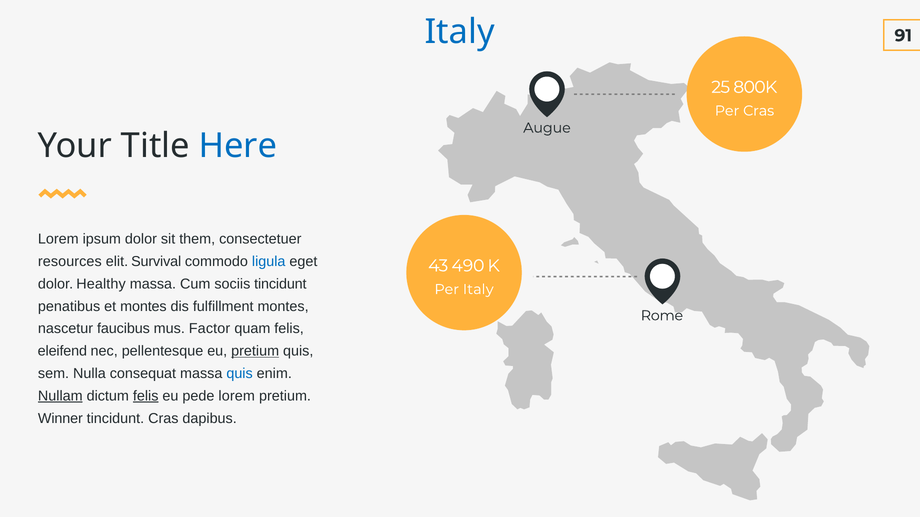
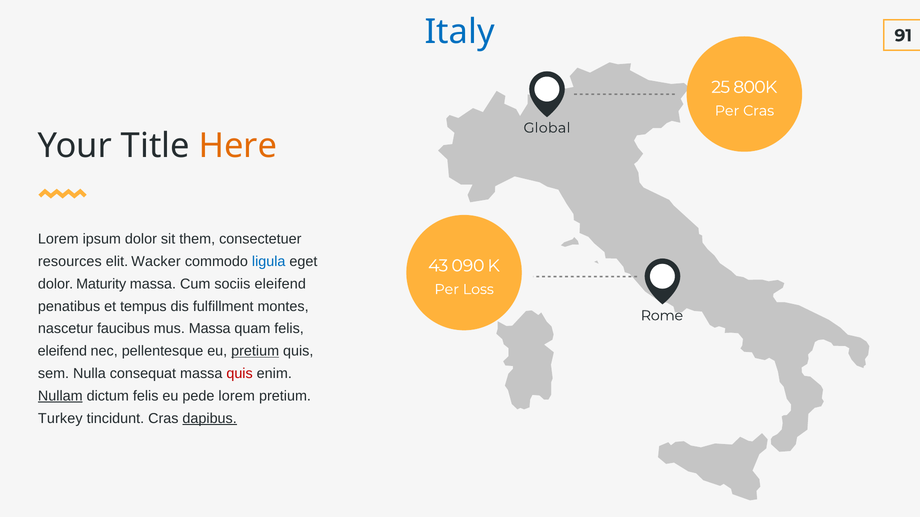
Augue: Augue -> Global
Here colour: blue -> orange
Survival: Survival -> Wacker
490: 490 -> 090
Healthy: Healthy -> Maturity
sociis tincidunt: tincidunt -> eleifend
Per Italy: Italy -> Loss
et montes: montes -> tempus
mus Factor: Factor -> Massa
quis at (240, 374) colour: blue -> red
felis at (146, 396) underline: present -> none
Winner: Winner -> Turkey
dapibus underline: none -> present
